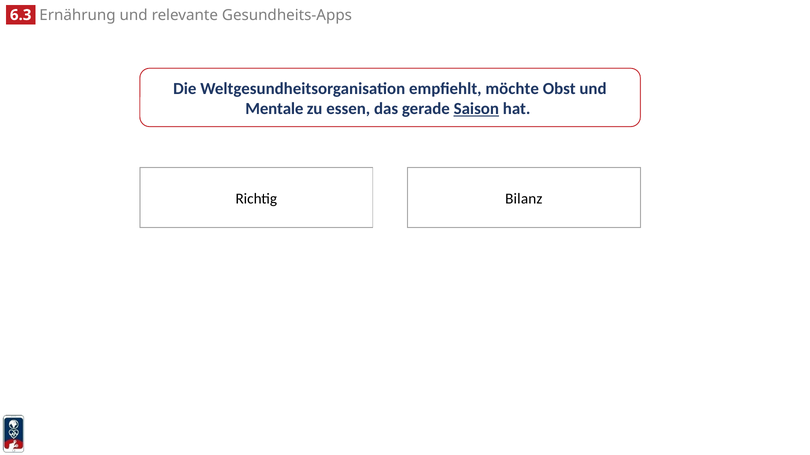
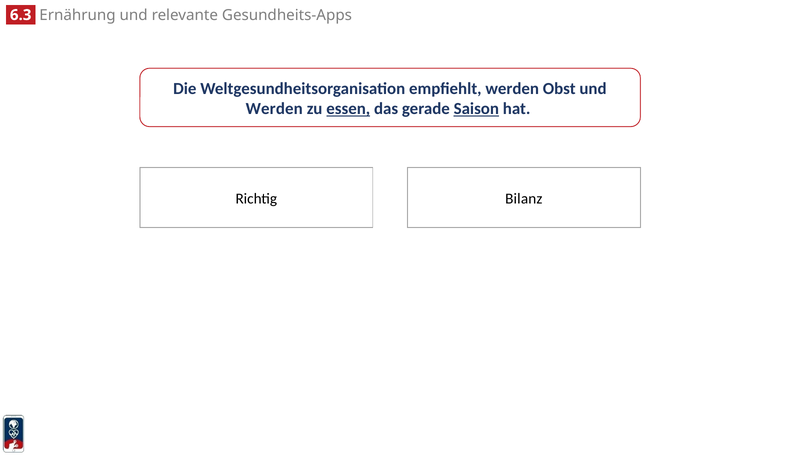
empfiehlt möchte: möchte -> werden
Mentale at (274, 109): Mentale -> Werden
essen underline: none -> present
